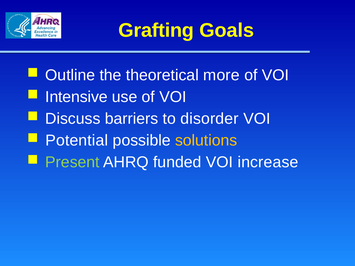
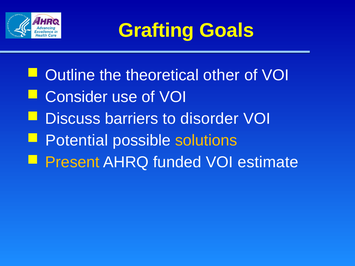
more: more -> other
Intensive: Intensive -> Consider
Present colour: light green -> yellow
increase: increase -> estimate
